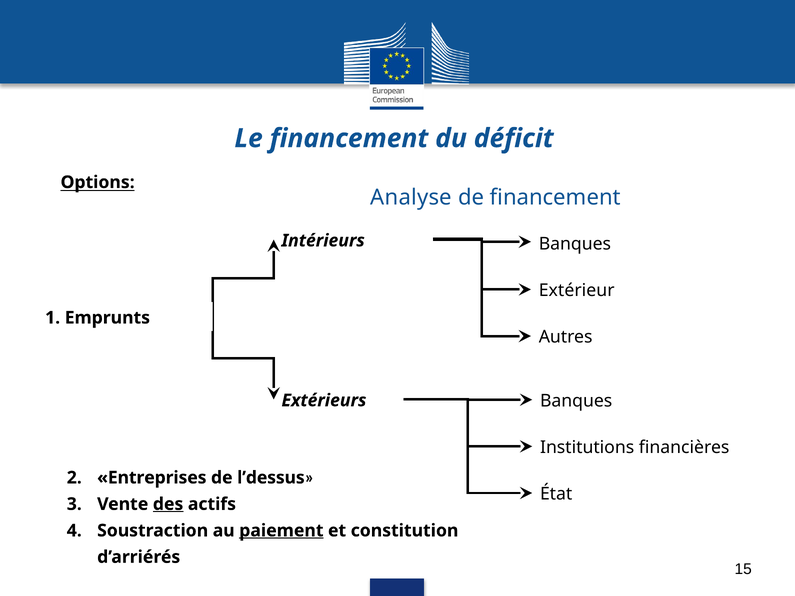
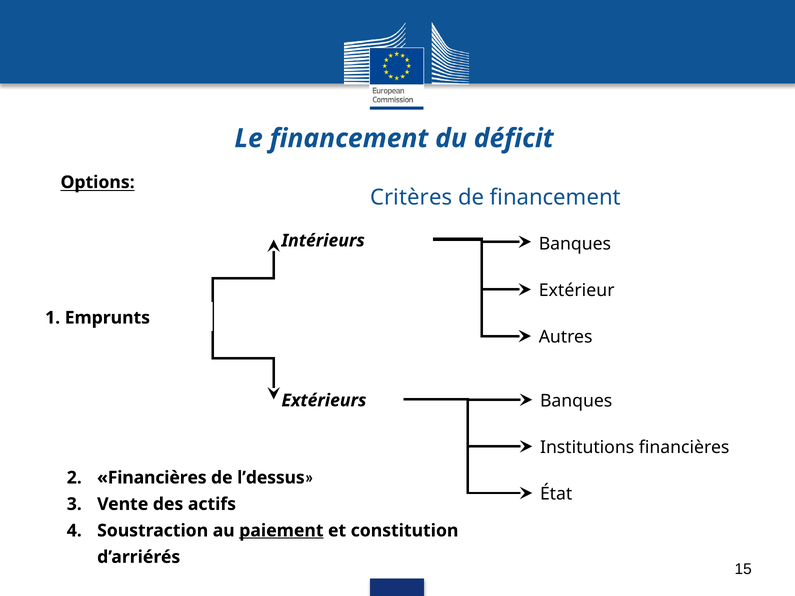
Analyse: Analyse -> Critères
2 Entreprises: Entreprises -> Financières
des underline: present -> none
